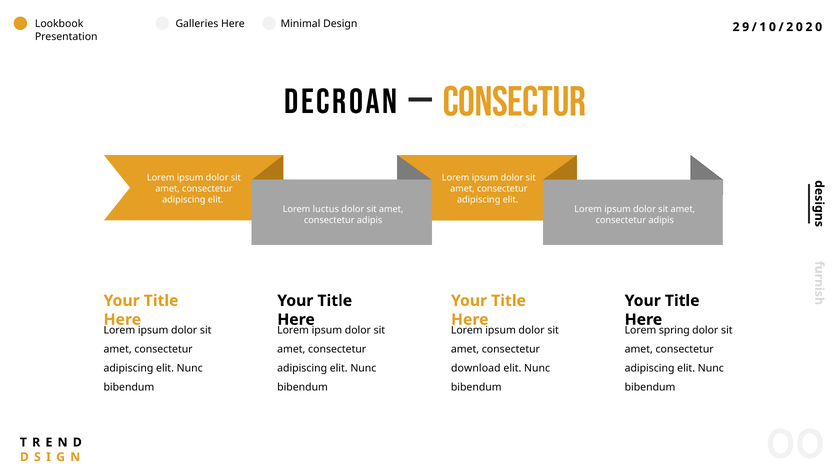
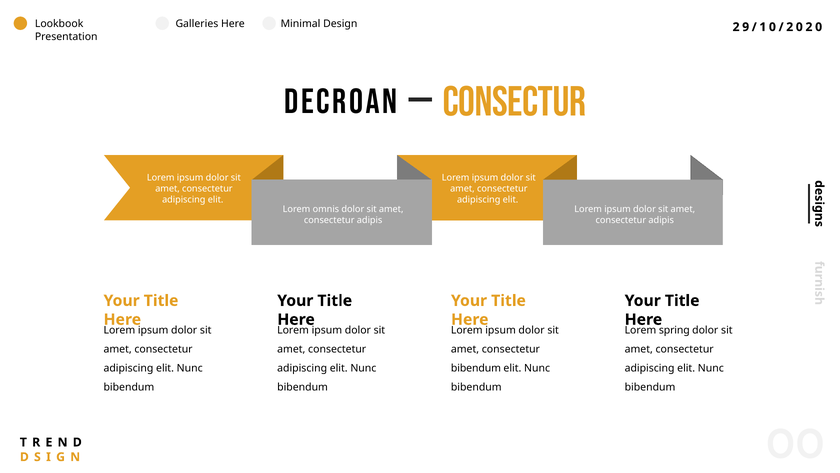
luctus: luctus -> omnis
download at (476, 368): download -> bibendum
